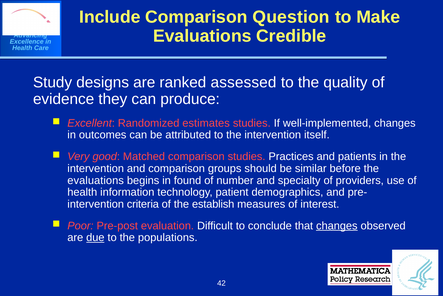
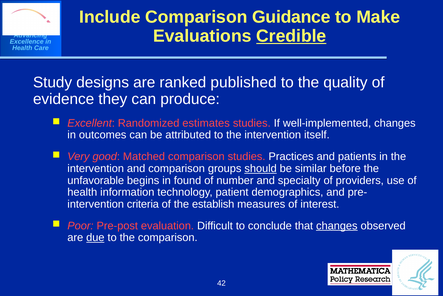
Question: Question -> Guidance
Credible underline: none -> present
assessed: assessed -> published
should underline: none -> present
evaluations at (96, 180): evaluations -> unfavorable
the populations: populations -> comparison
